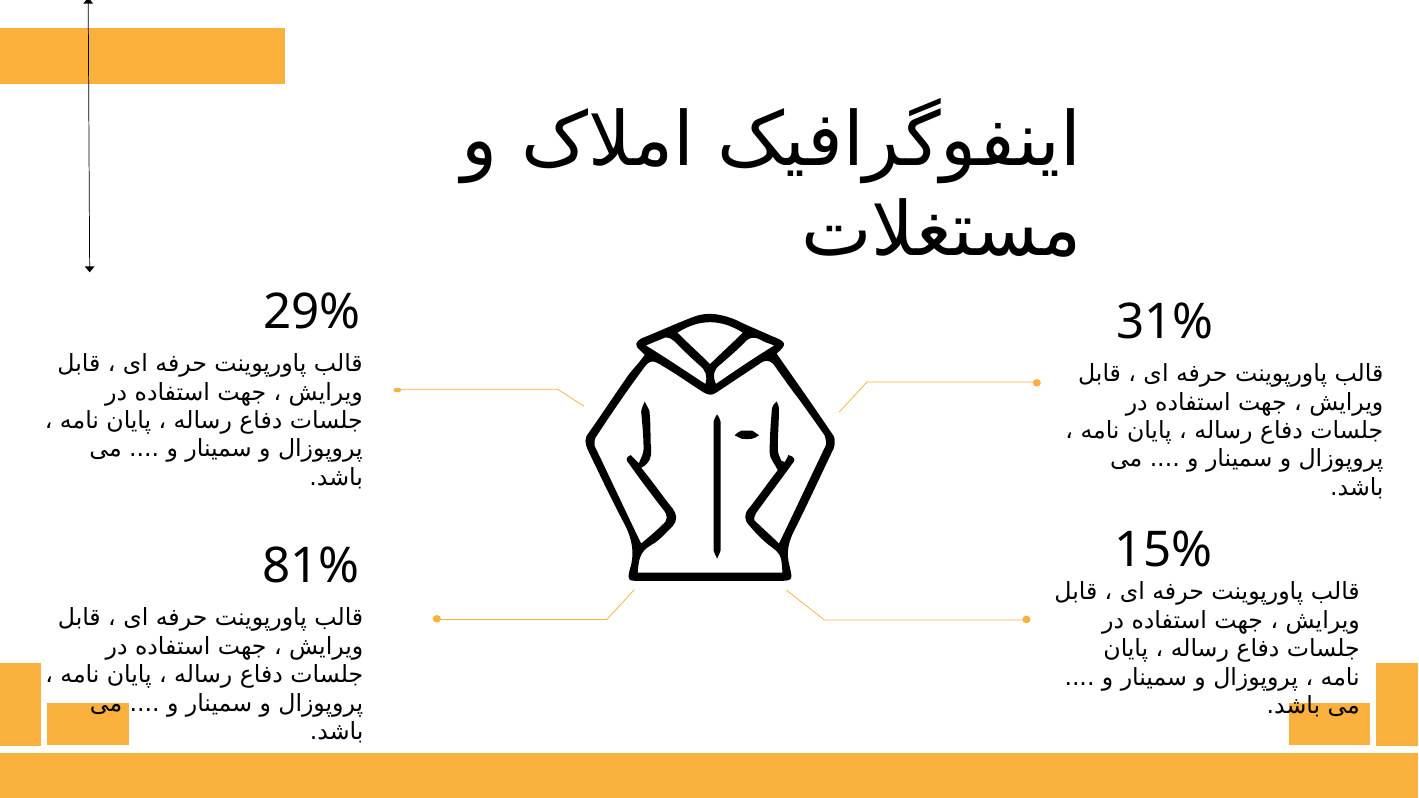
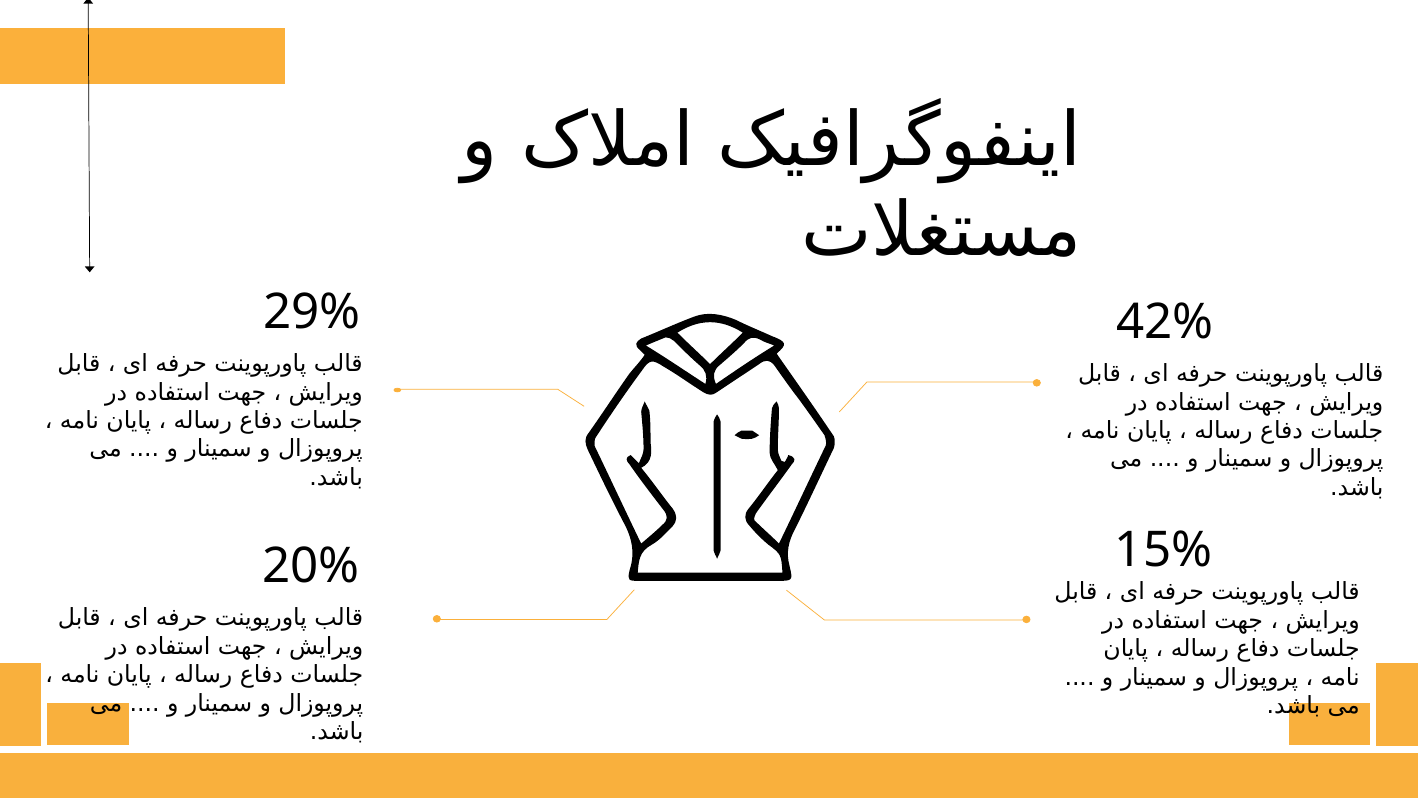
31%: 31% -> 42%
81%: 81% -> 20%
